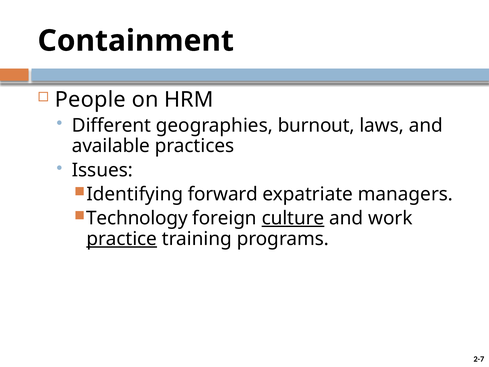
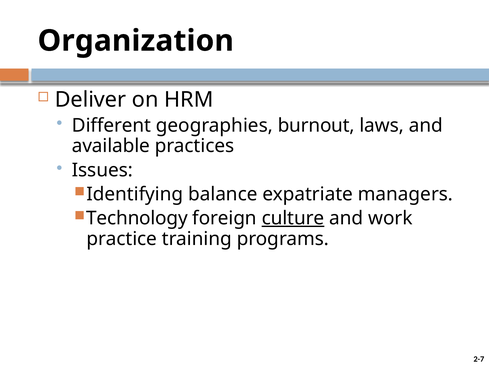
Containment: Containment -> Organization
People: People -> Deliver
forward: forward -> balance
practice underline: present -> none
